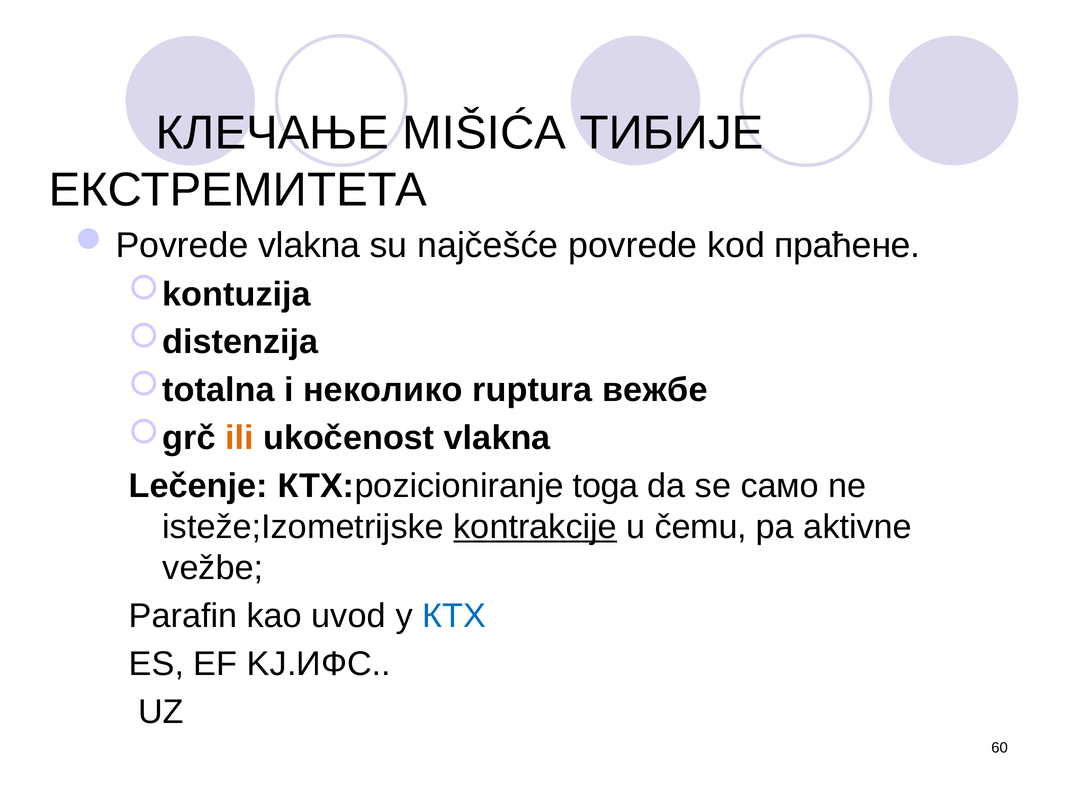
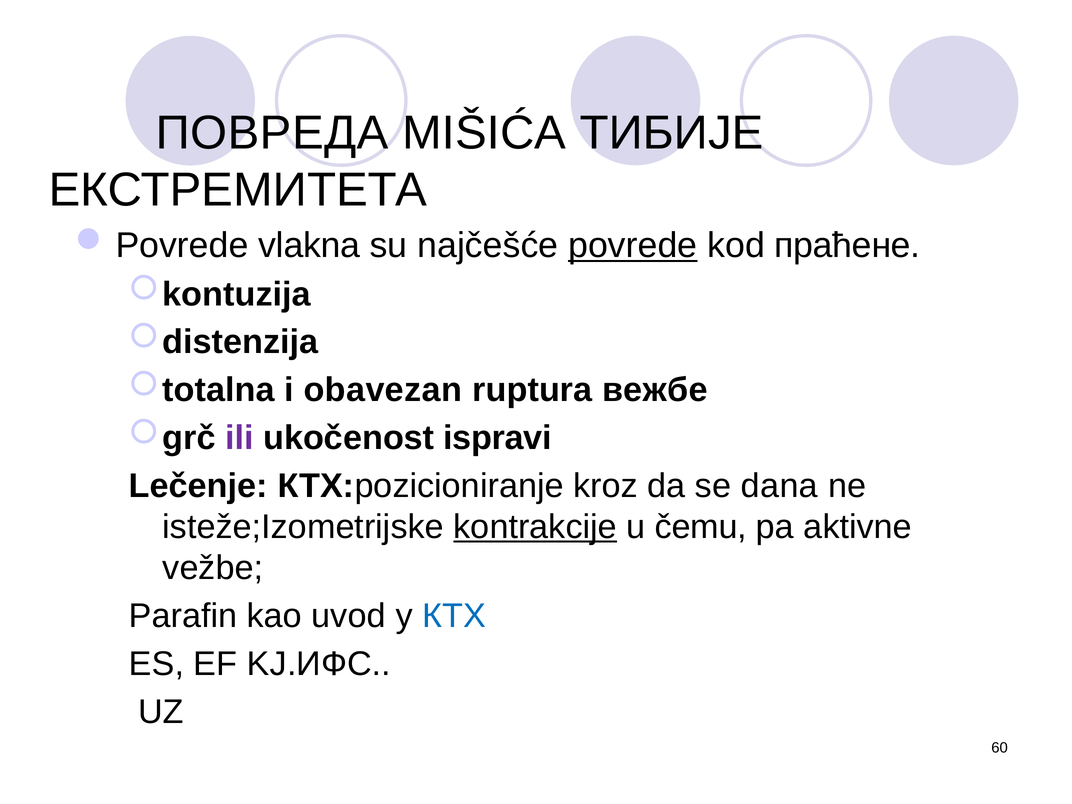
КЛЕЧАЊЕ: КЛЕЧАЊЕ -> ПОВРЕДА
povrede underline: none -> present
неколико: неколико -> obavezan
ili colour: orange -> purple
ukočenost vlakna: vlakna -> ispravi
toga: toga -> kroz
само: само -> dana
